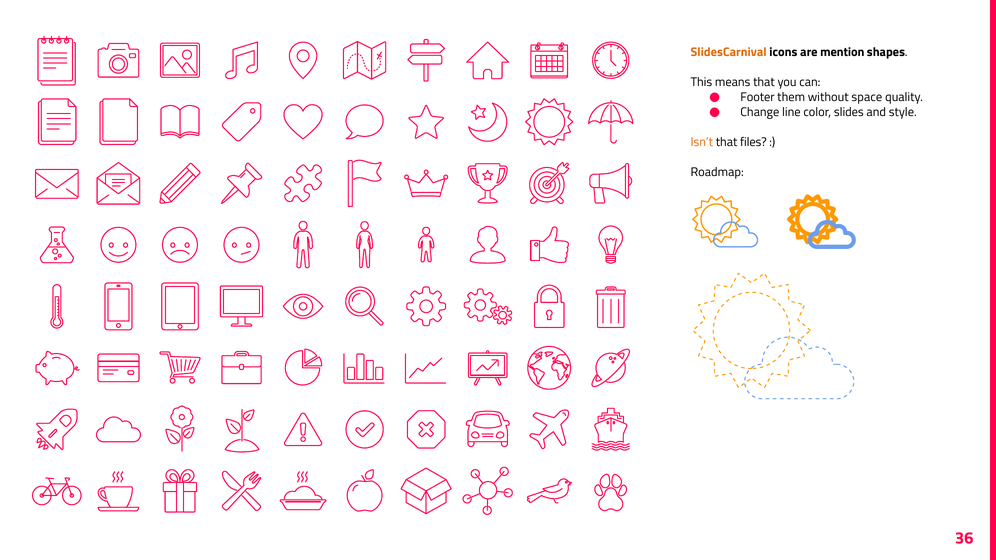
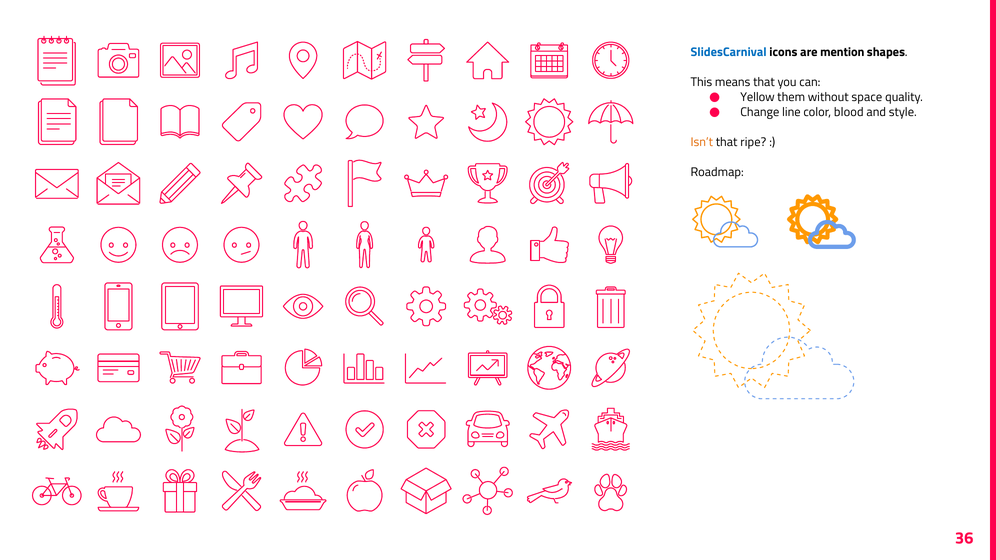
SlidesCarnival colour: orange -> blue
Footer: Footer -> Yellow
slides: slides -> blood
files: files -> ripe
